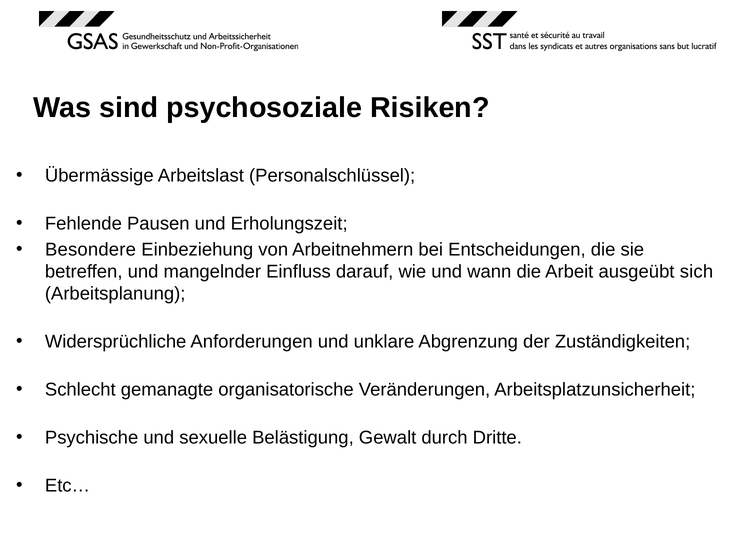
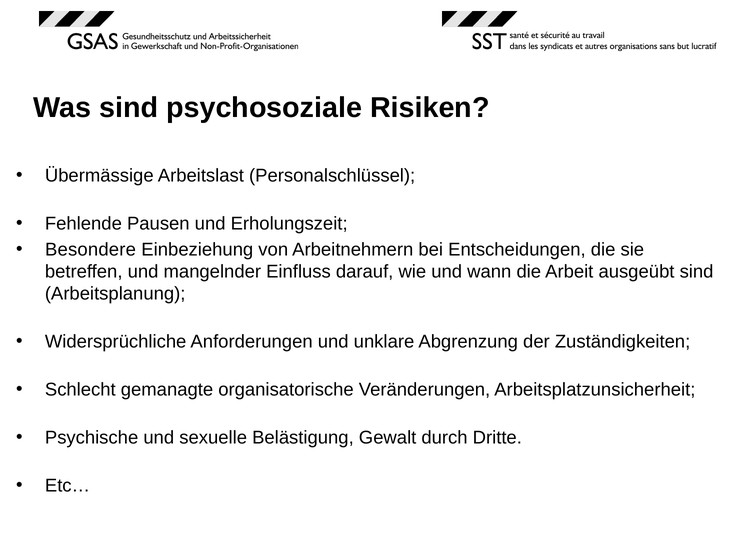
ausgeübt sich: sich -> sind
